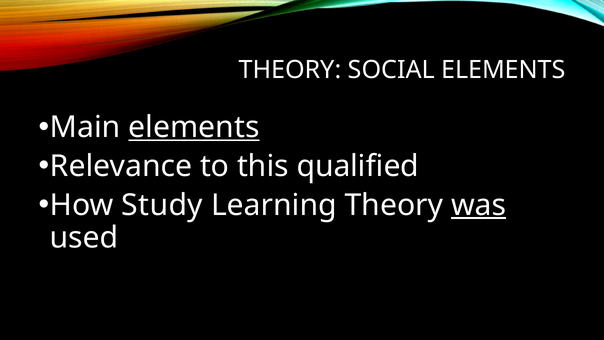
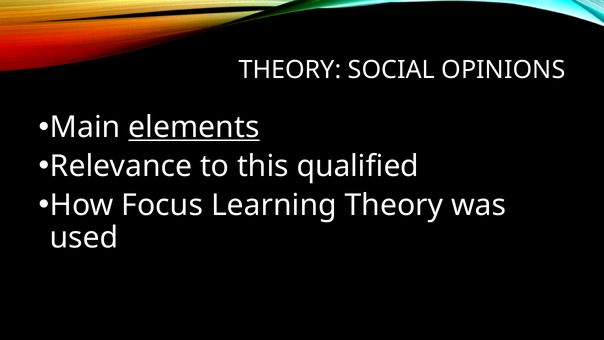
SOCIAL ELEMENTS: ELEMENTS -> OPINIONS
Study: Study -> Focus
was underline: present -> none
